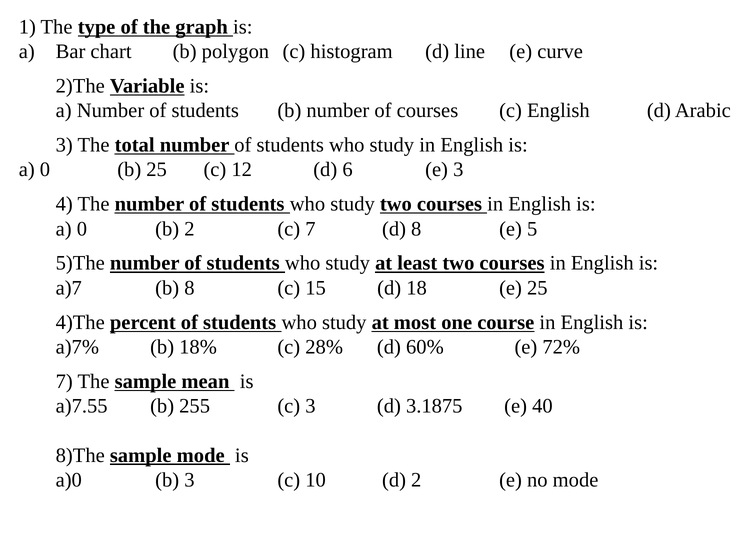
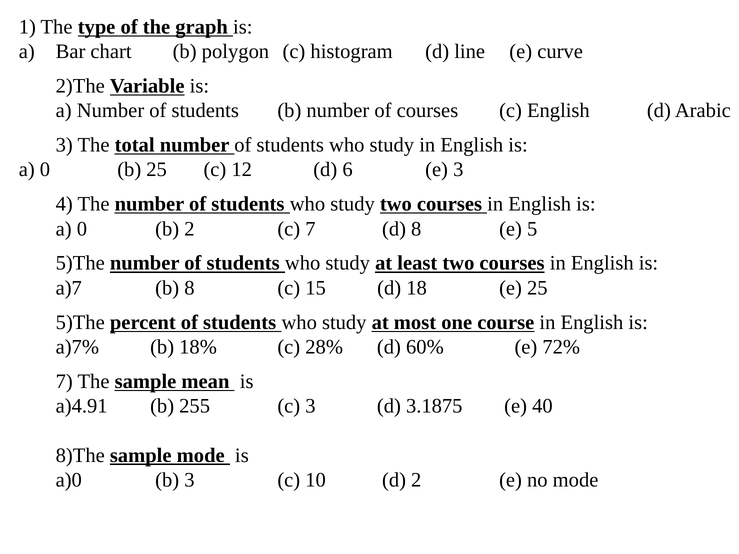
4)The at (80, 322): 4)The -> 5)The
a)7.55: a)7.55 -> a)4.91
